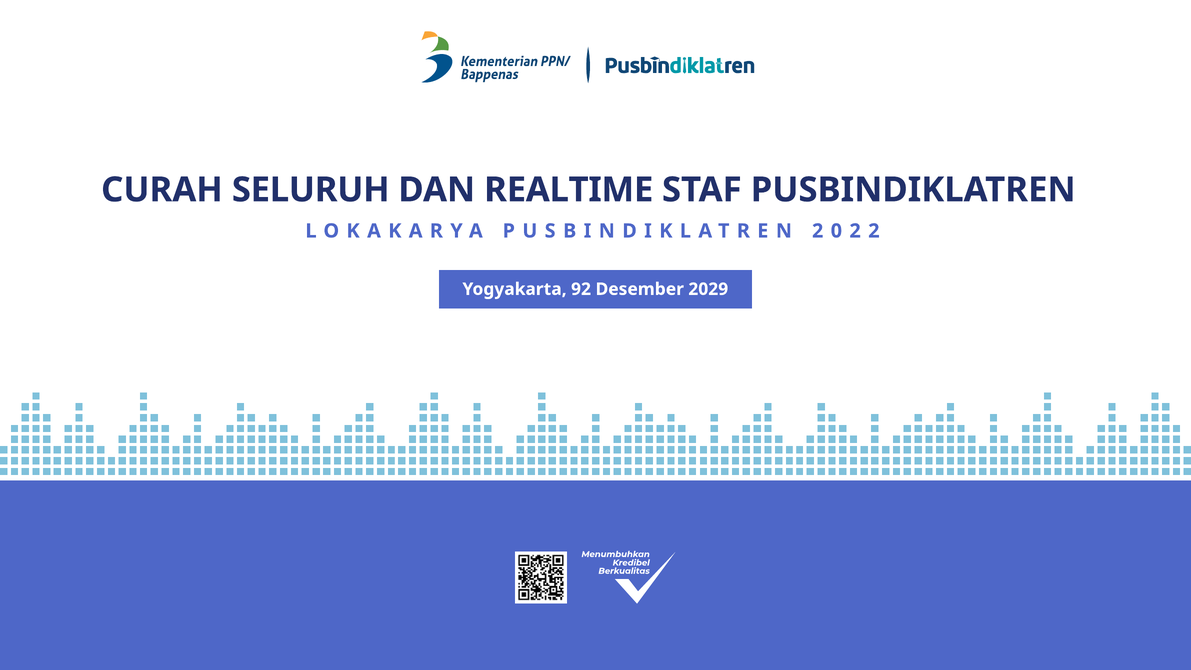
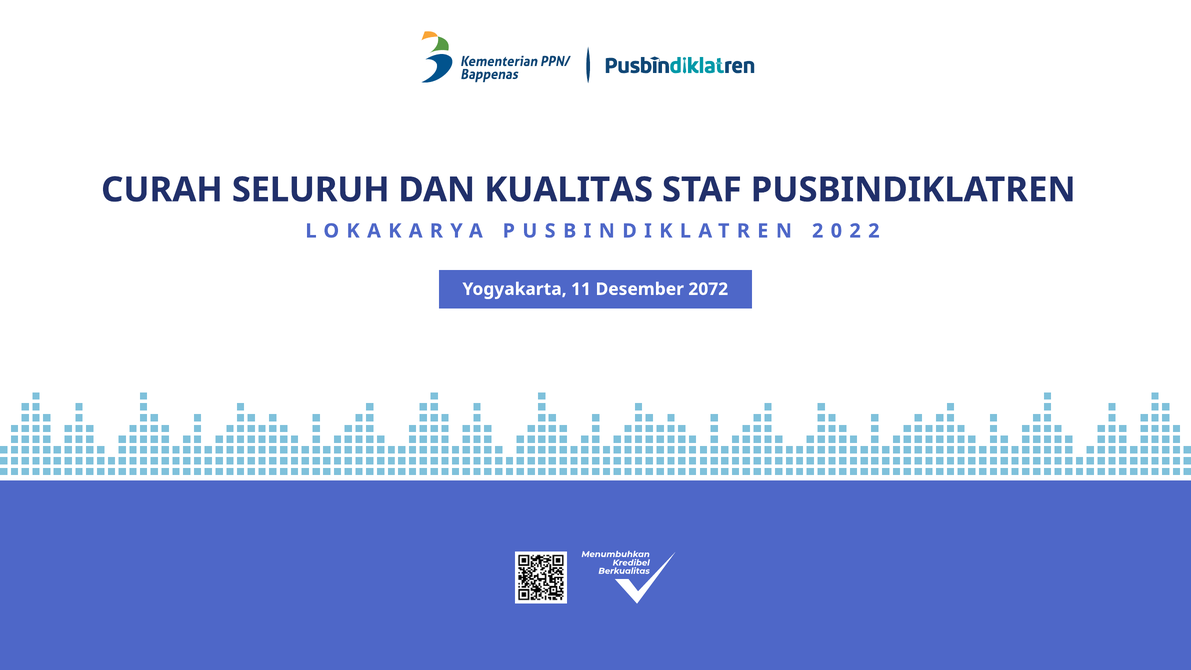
REALTIME: REALTIME -> KUALITAS
92: 92 -> 11
2029: 2029 -> 2072
